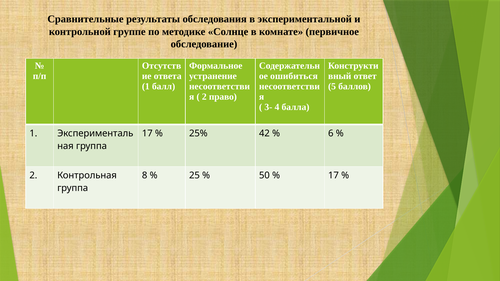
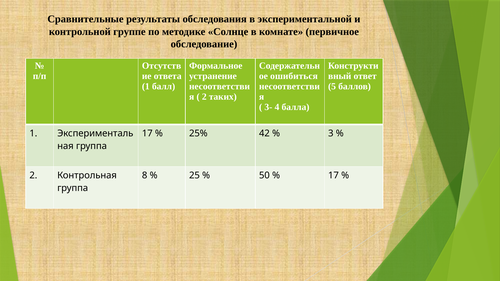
право: право -> таких
6: 6 -> 3
